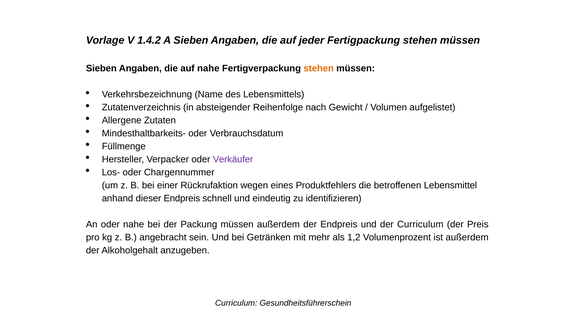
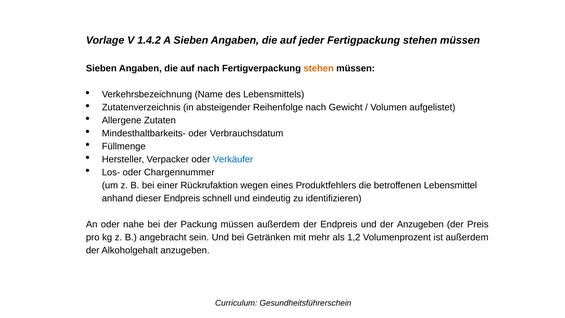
auf nahe: nahe -> nach
Verkäufer colour: purple -> blue
der Curriculum: Curriculum -> Anzugeben
